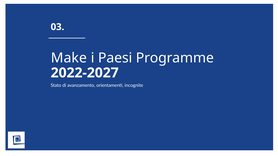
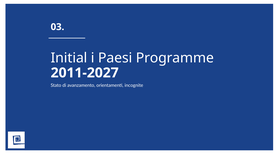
Make: Make -> Initial
2022-2027: 2022-2027 -> 2011-2027
